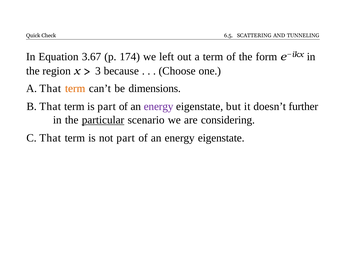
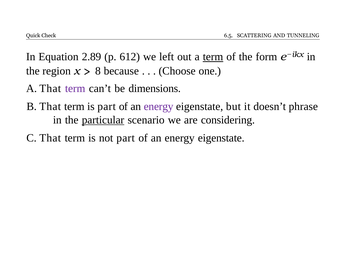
3.67: 3.67 -> 2.89
174: 174 -> 612
term at (213, 57) underline: none -> present
3: 3 -> 8
term at (75, 88) colour: orange -> purple
further: further -> phrase
